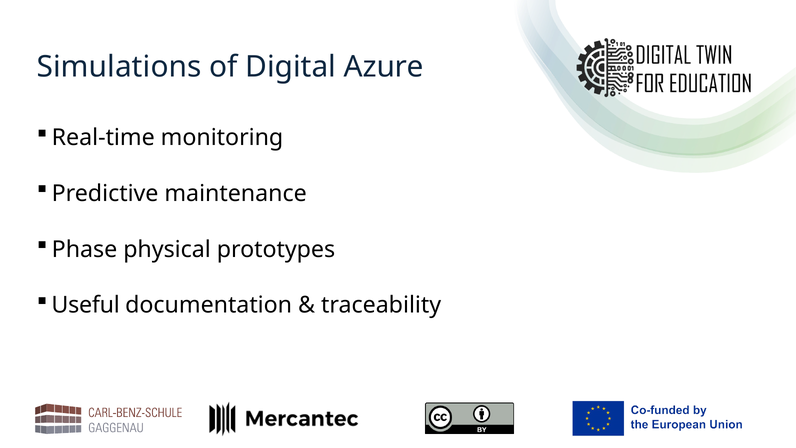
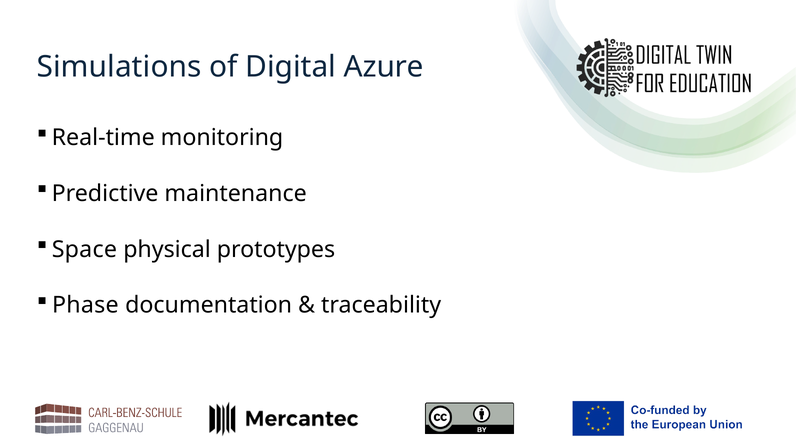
Phase: Phase -> Space
Useful: Useful -> Phase
